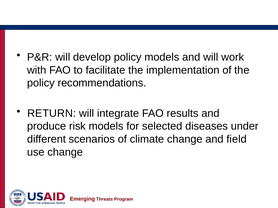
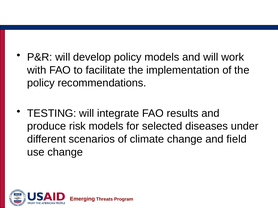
RETURN: RETURN -> TESTING
